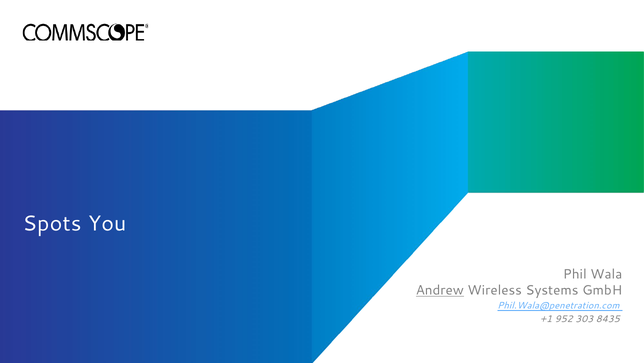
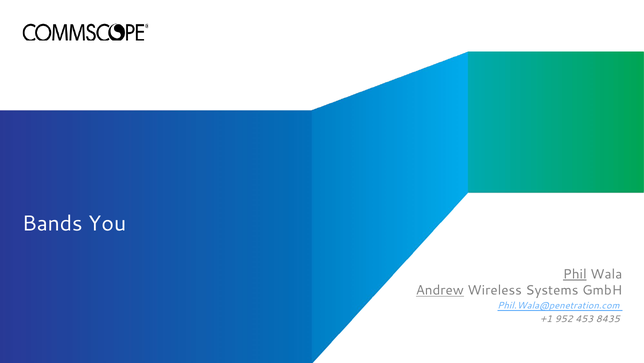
Spots: Spots -> Bands
Phil underline: none -> present
303: 303 -> 453
